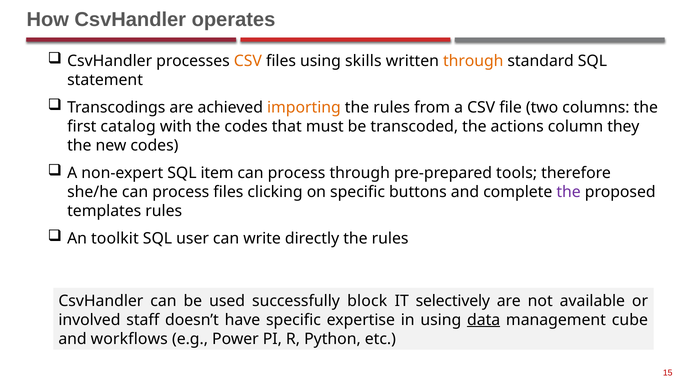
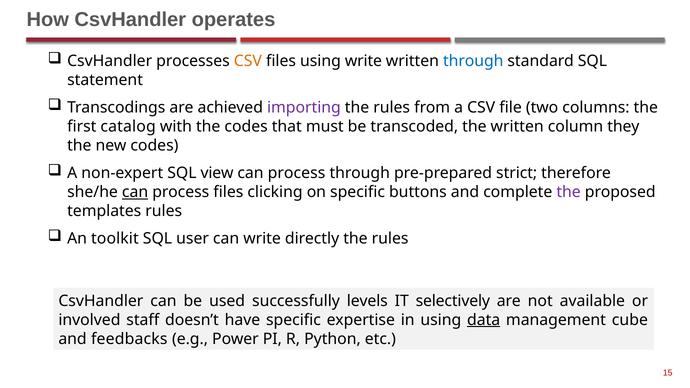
using skills: skills -> write
through at (473, 61) colour: orange -> blue
importing colour: orange -> purple
the actions: actions -> written
item: item -> view
tools: tools -> strict
can at (135, 192) underline: none -> present
block: block -> levels
workflows: workflows -> feedbacks
